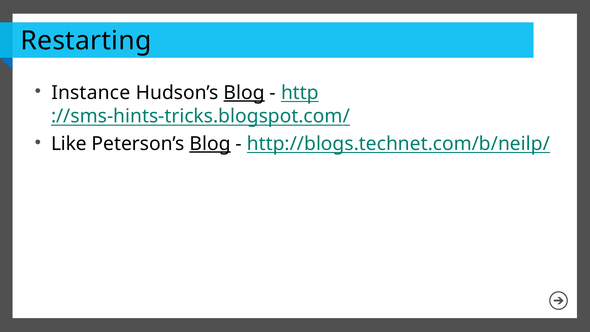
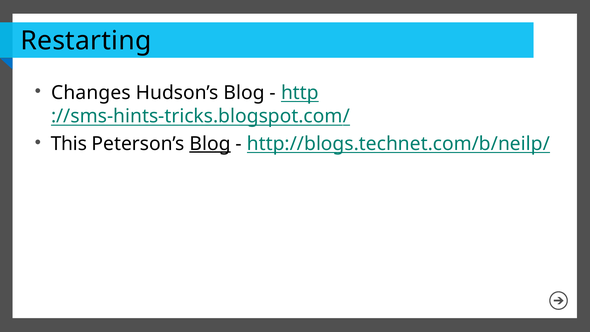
Instance: Instance -> Changes
Blog at (244, 93) underline: present -> none
Like: Like -> This
